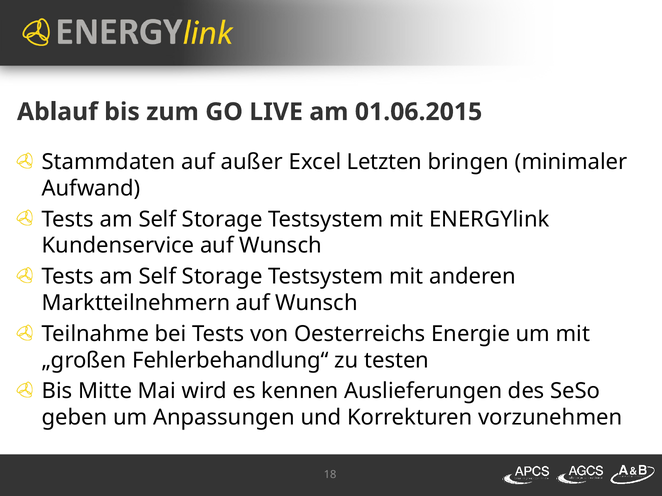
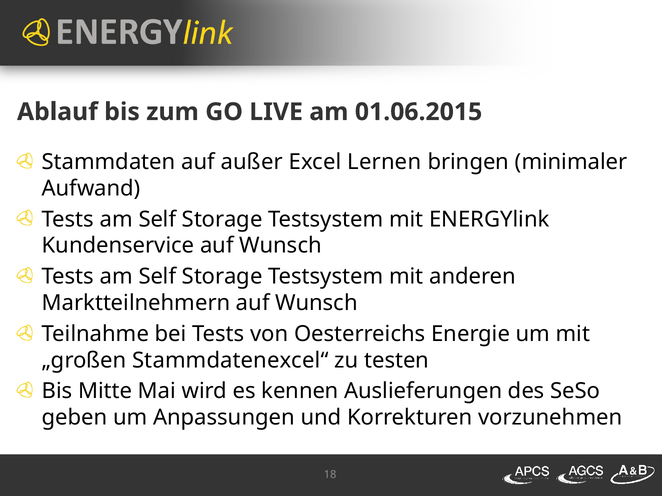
Letzten: Letzten -> Lernen
Fehlerbehandlung“: Fehlerbehandlung“ -> Stammdatenexcel“
